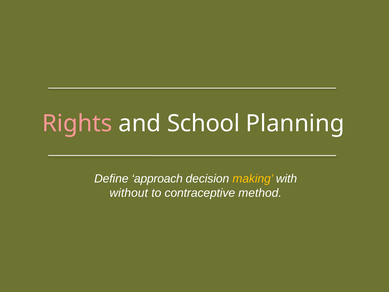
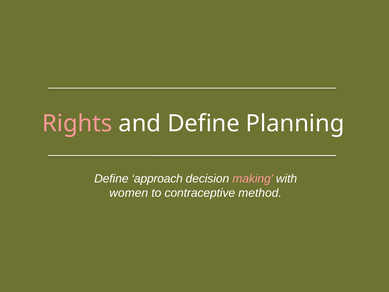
and School: School -> Define
making colour: yellow -> pink
without: without -> women
